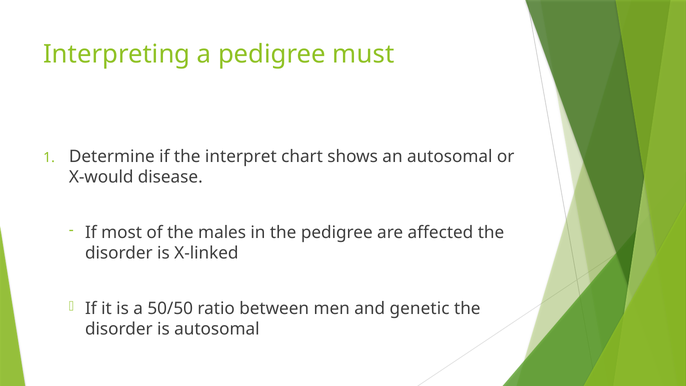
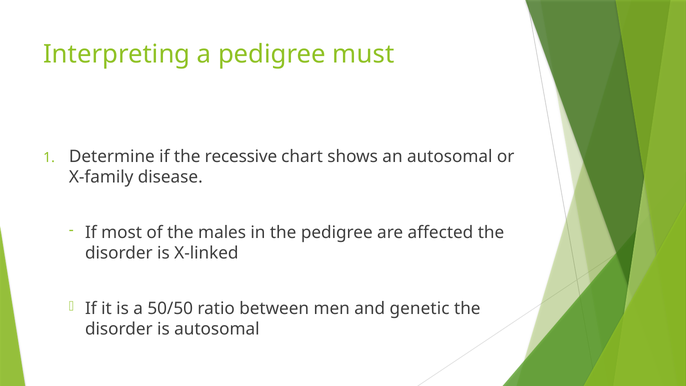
interpret: interpret -> recessive
X-would: X-would -> X-family
